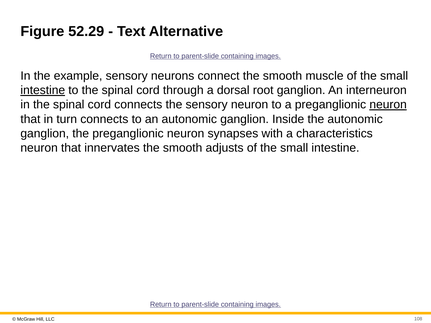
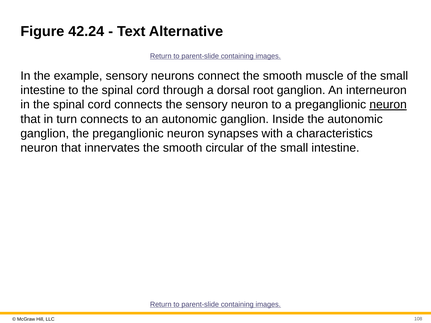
52.29: 52.29 -> 42.24
intestine at (43, 90) underline: present -> none
adjusts: adjusts -> circular
